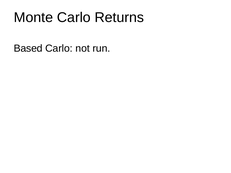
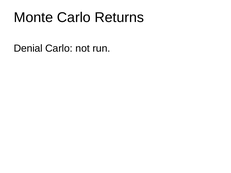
Based: Based -> Denial
